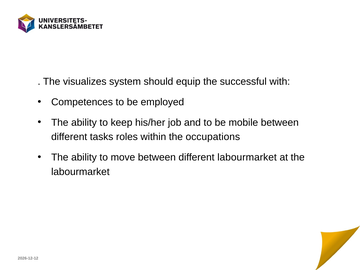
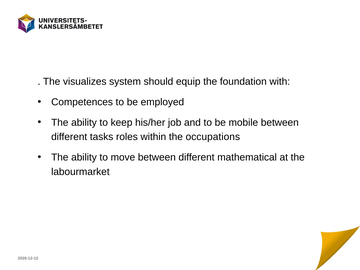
successful: successful -> foundation
different labourmarket: labourmarket -> mathematical
